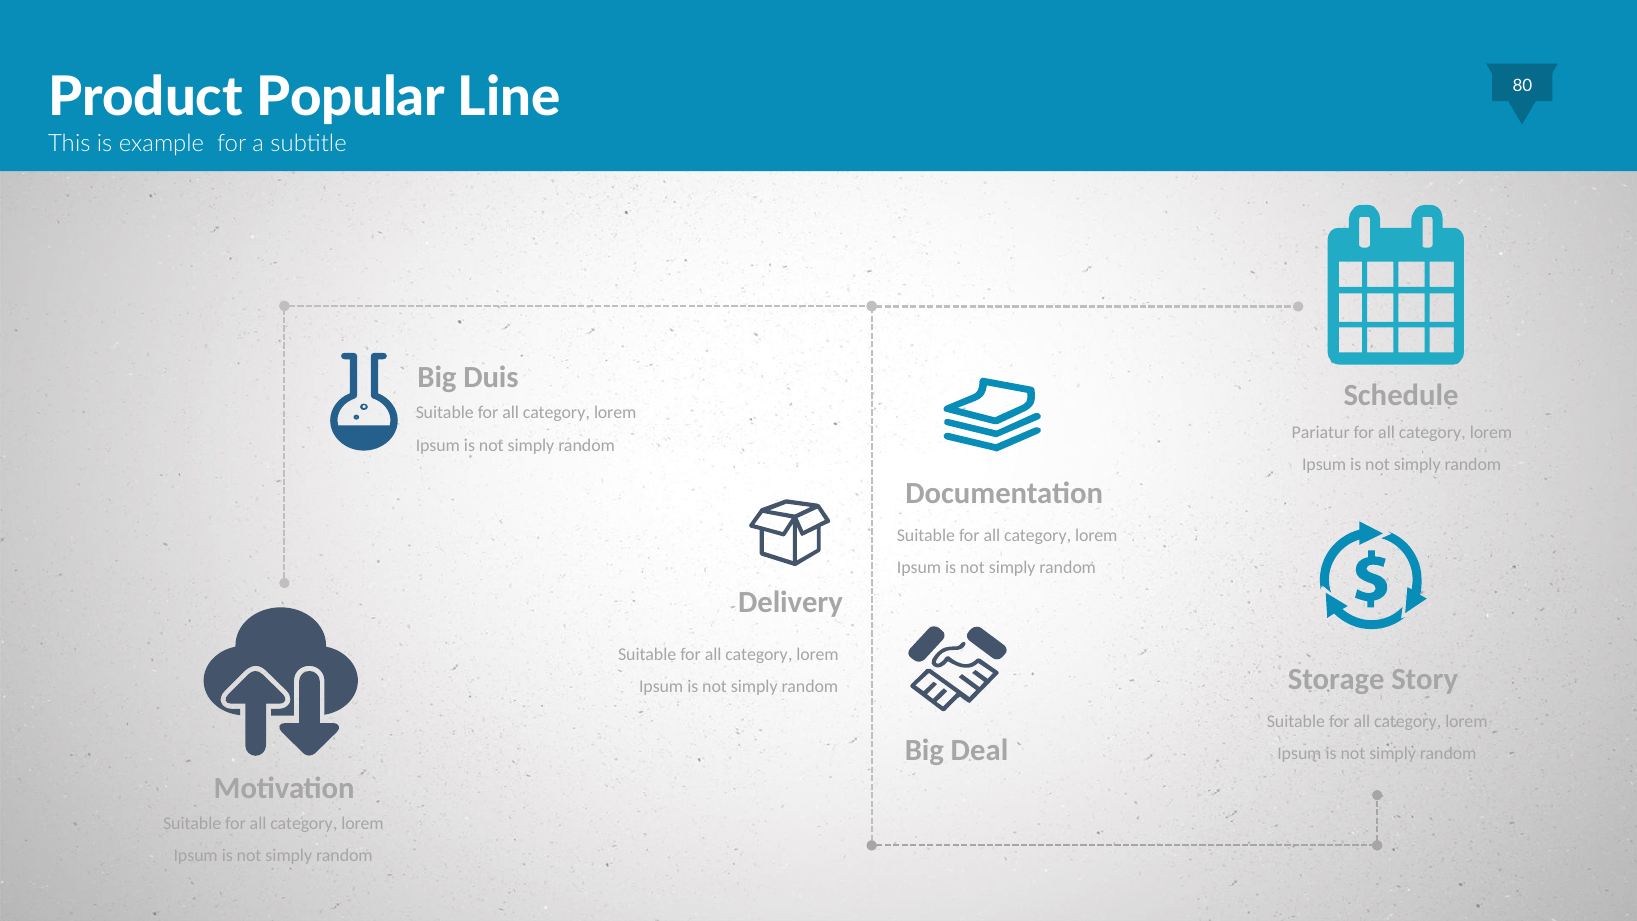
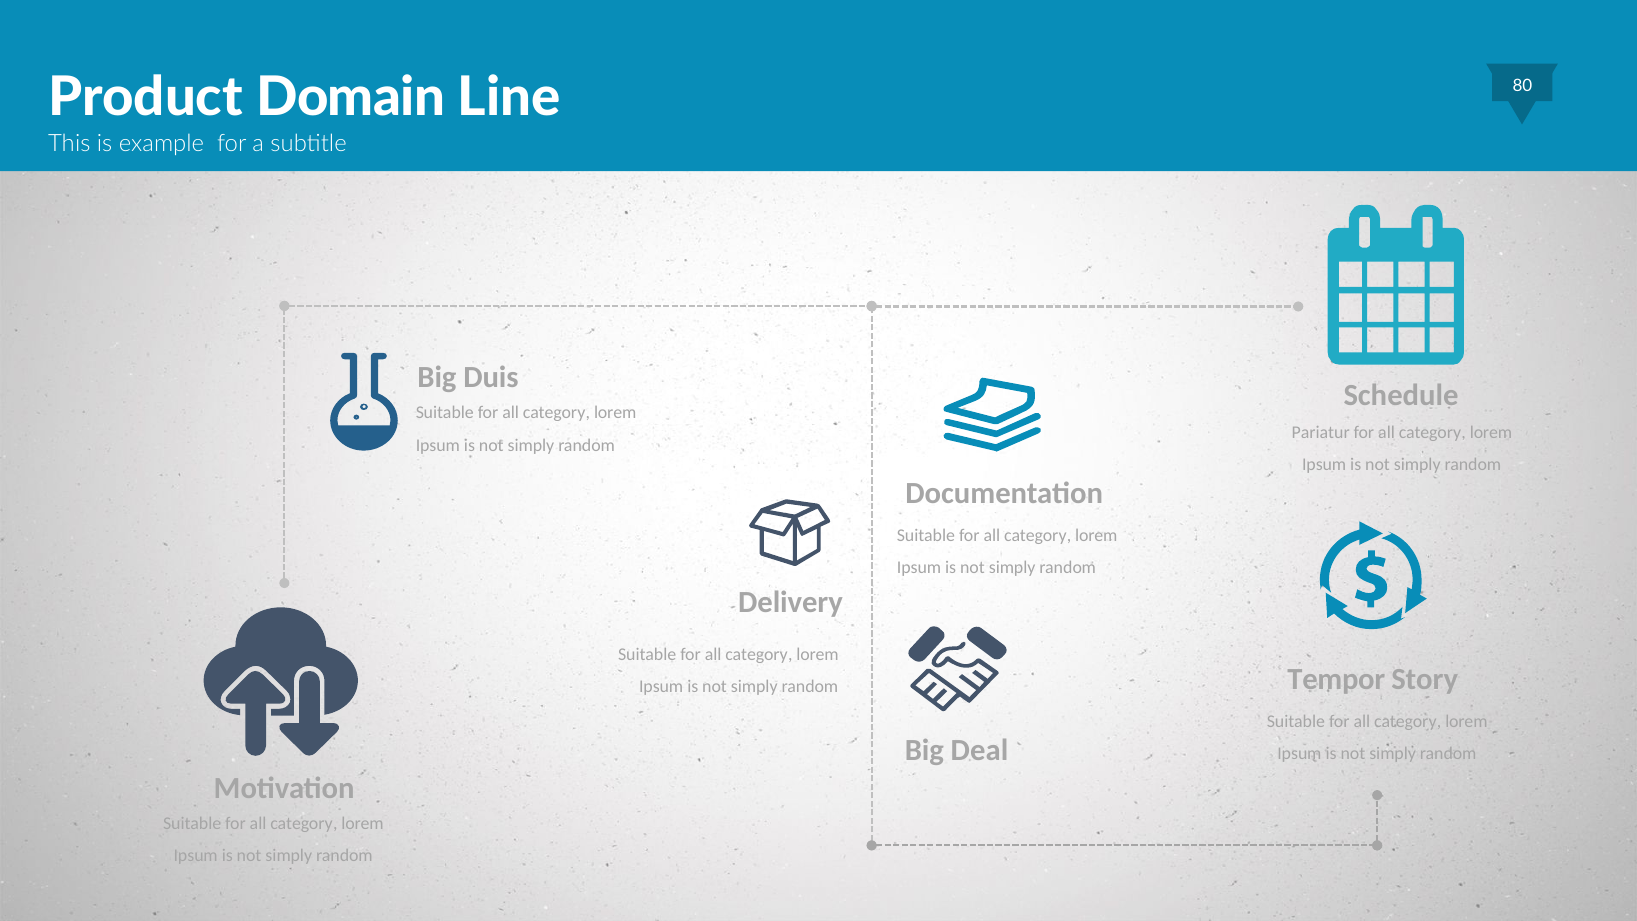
Popular: Popular -> Domain
Storage: Storage -> Tempor
